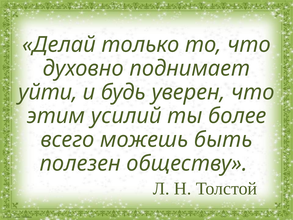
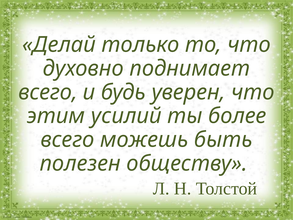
уйти at (48, 92): уйти -> всего
